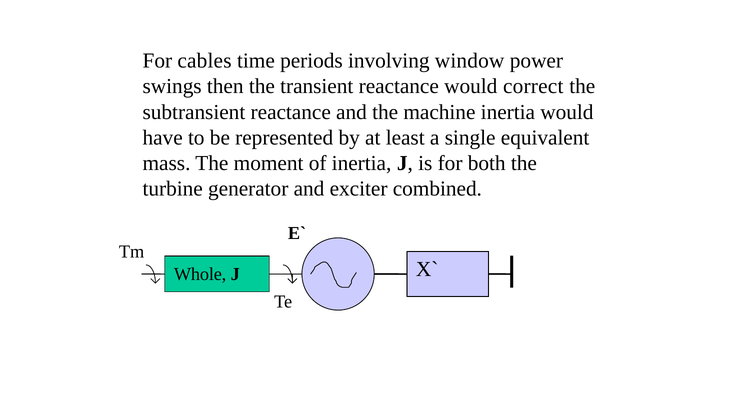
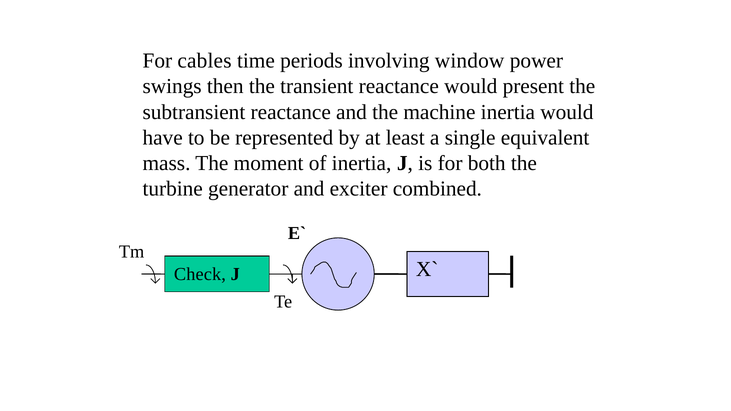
correct: correct -> present
Whole: Whole -> Check
